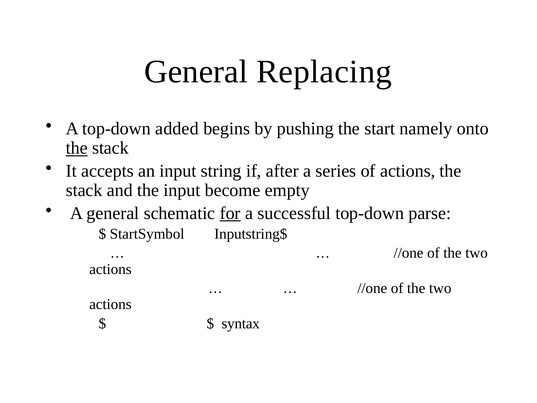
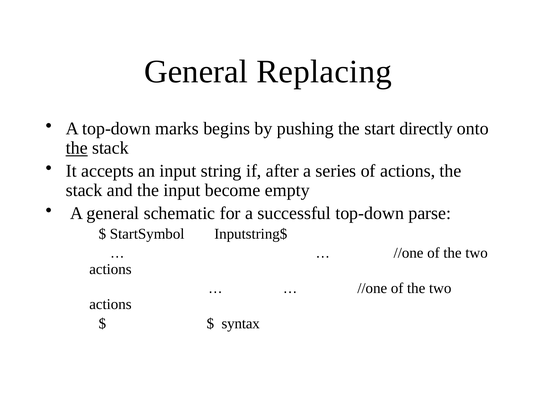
added: added -> marks
namely: namely -> directly
for underline: present -> none
